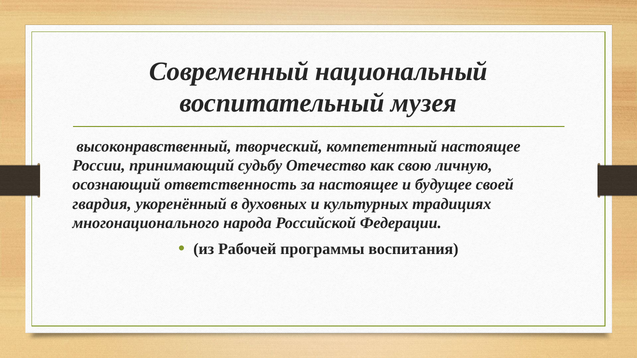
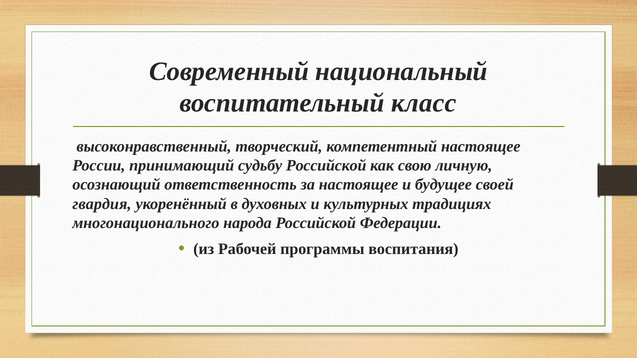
музея: музея -> класс
судьбу Отечество: Отечество -> Российской
